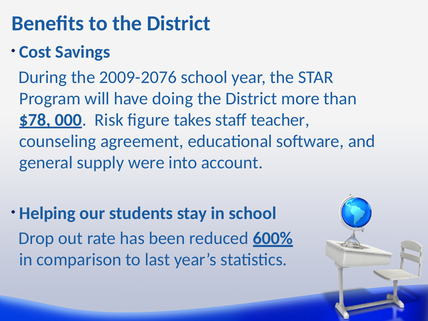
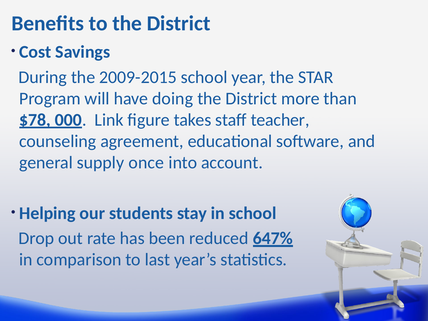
2009-2076: 2009-2076 -> 2009-2015
Risk: Risk -> Link
were: were -> once
600%: 600% -> 647%
